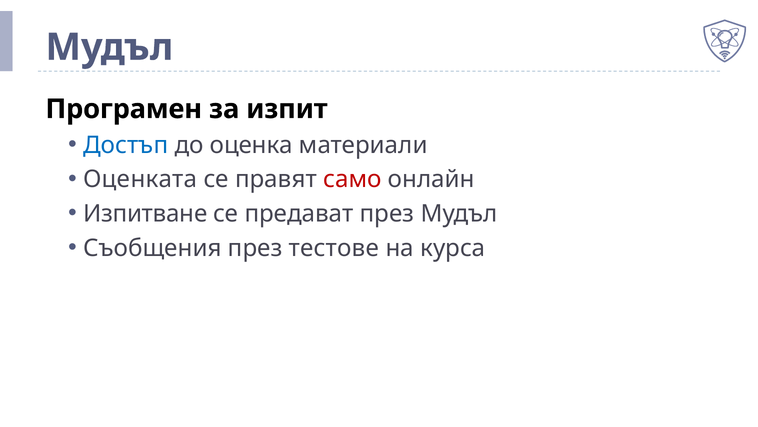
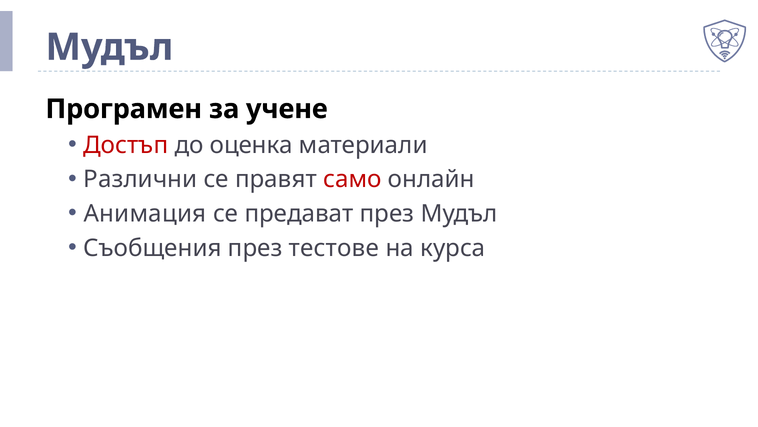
изпит: изпит -> учене
Достъп colour: blue -> red
Оценката: Оценката -> Различни
Изпитване: Изпитване -> Анимация
